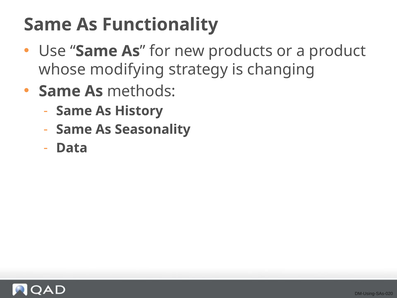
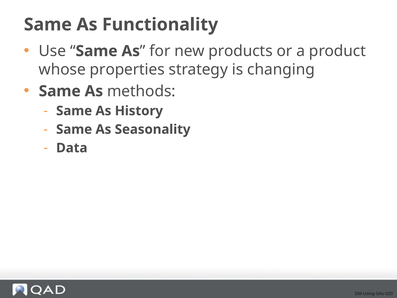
modifying: modifying -> properties
